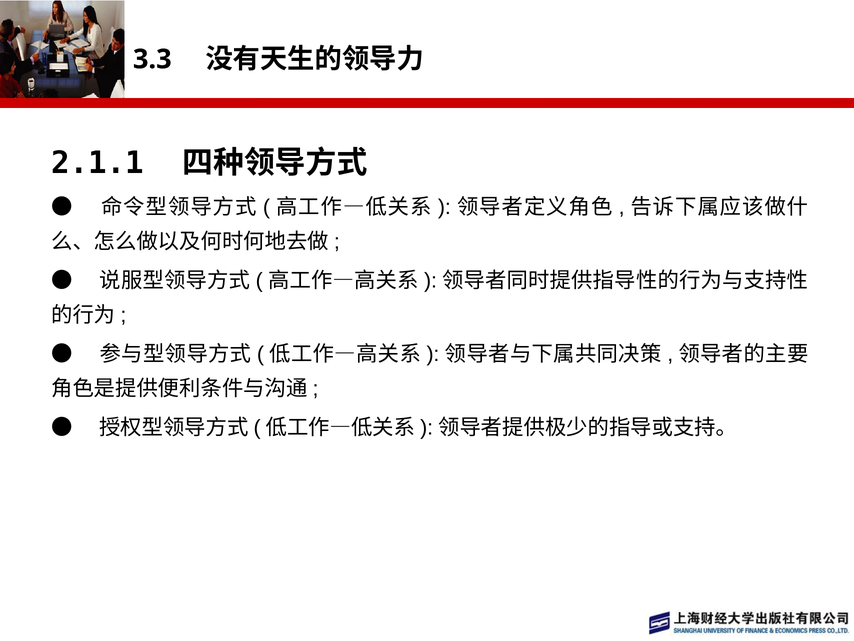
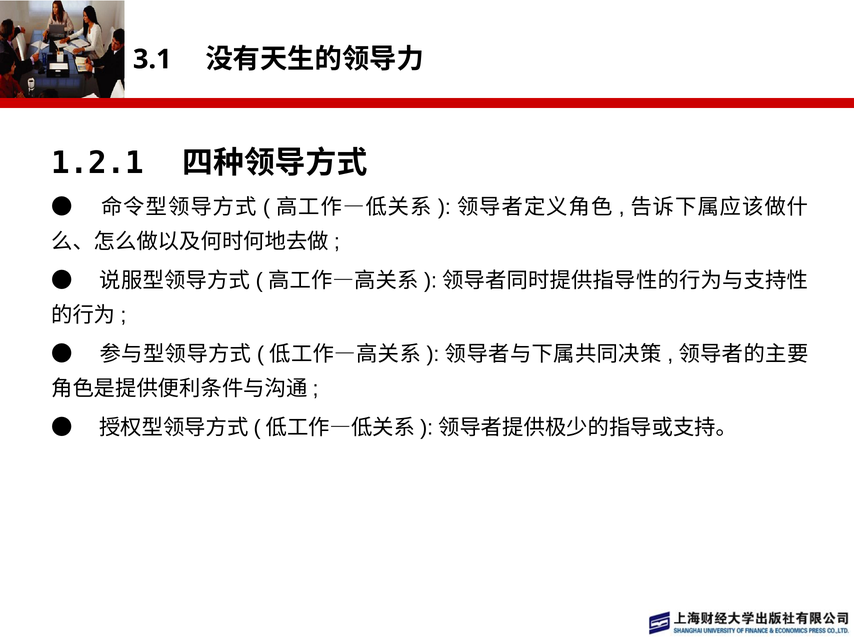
3.3: 3.3 -> 3.1
2.1.1: 2.1.1 -> 1.2.1
